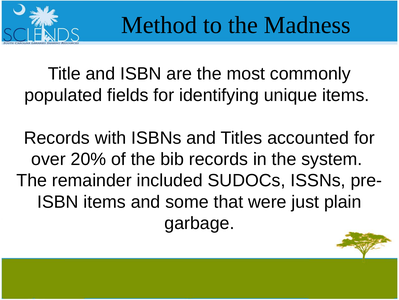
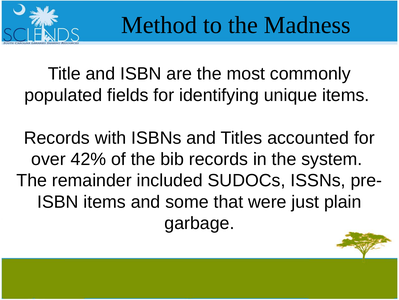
20%: 20% -> 42%
